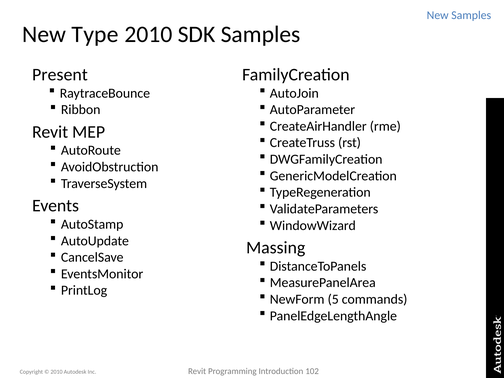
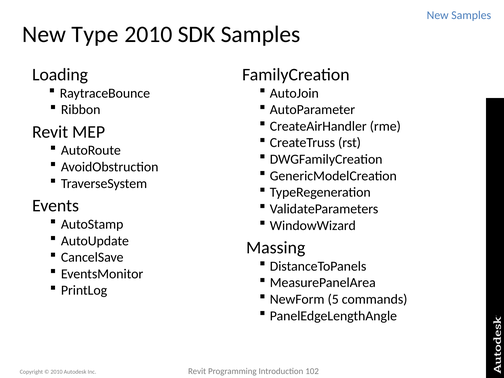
Present: Present -> Loading
